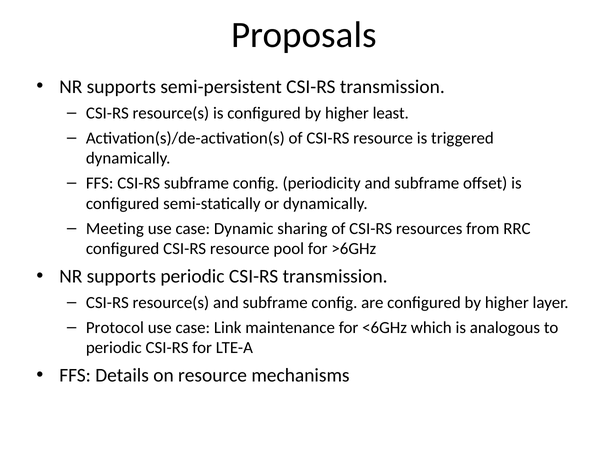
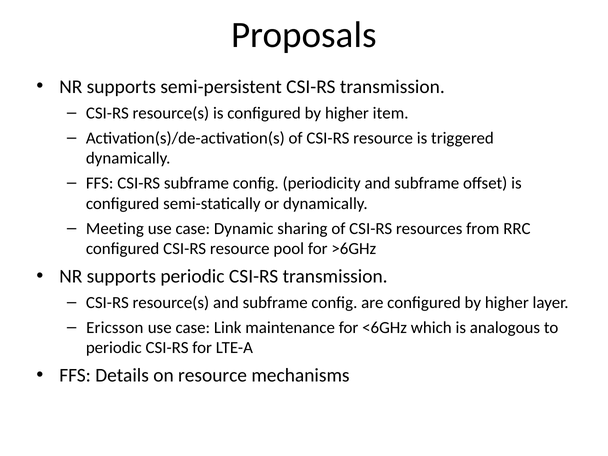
least: least -> item
Protocol: Protocol -> Ericsson
